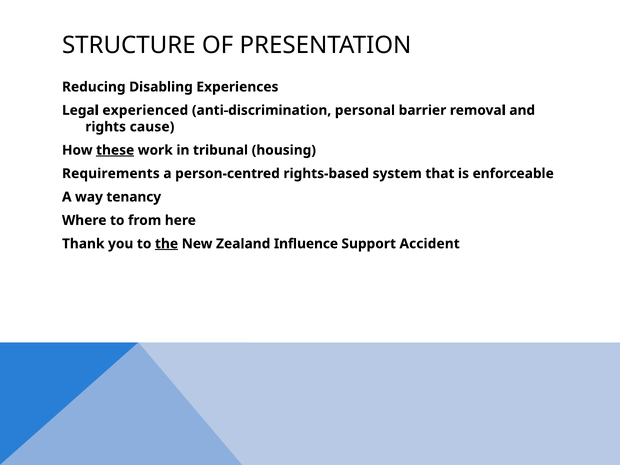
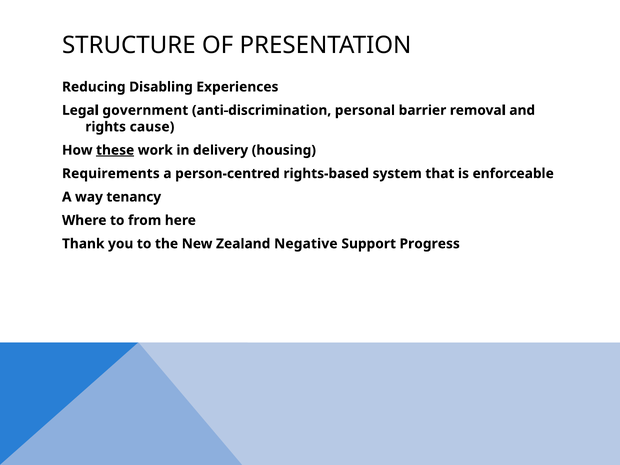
experienced: experienced -> government
tribunal: tribunal -> delivery
the underline: present -> none
Influence: Influence -> Negative
Accident: Accident -> Progress
